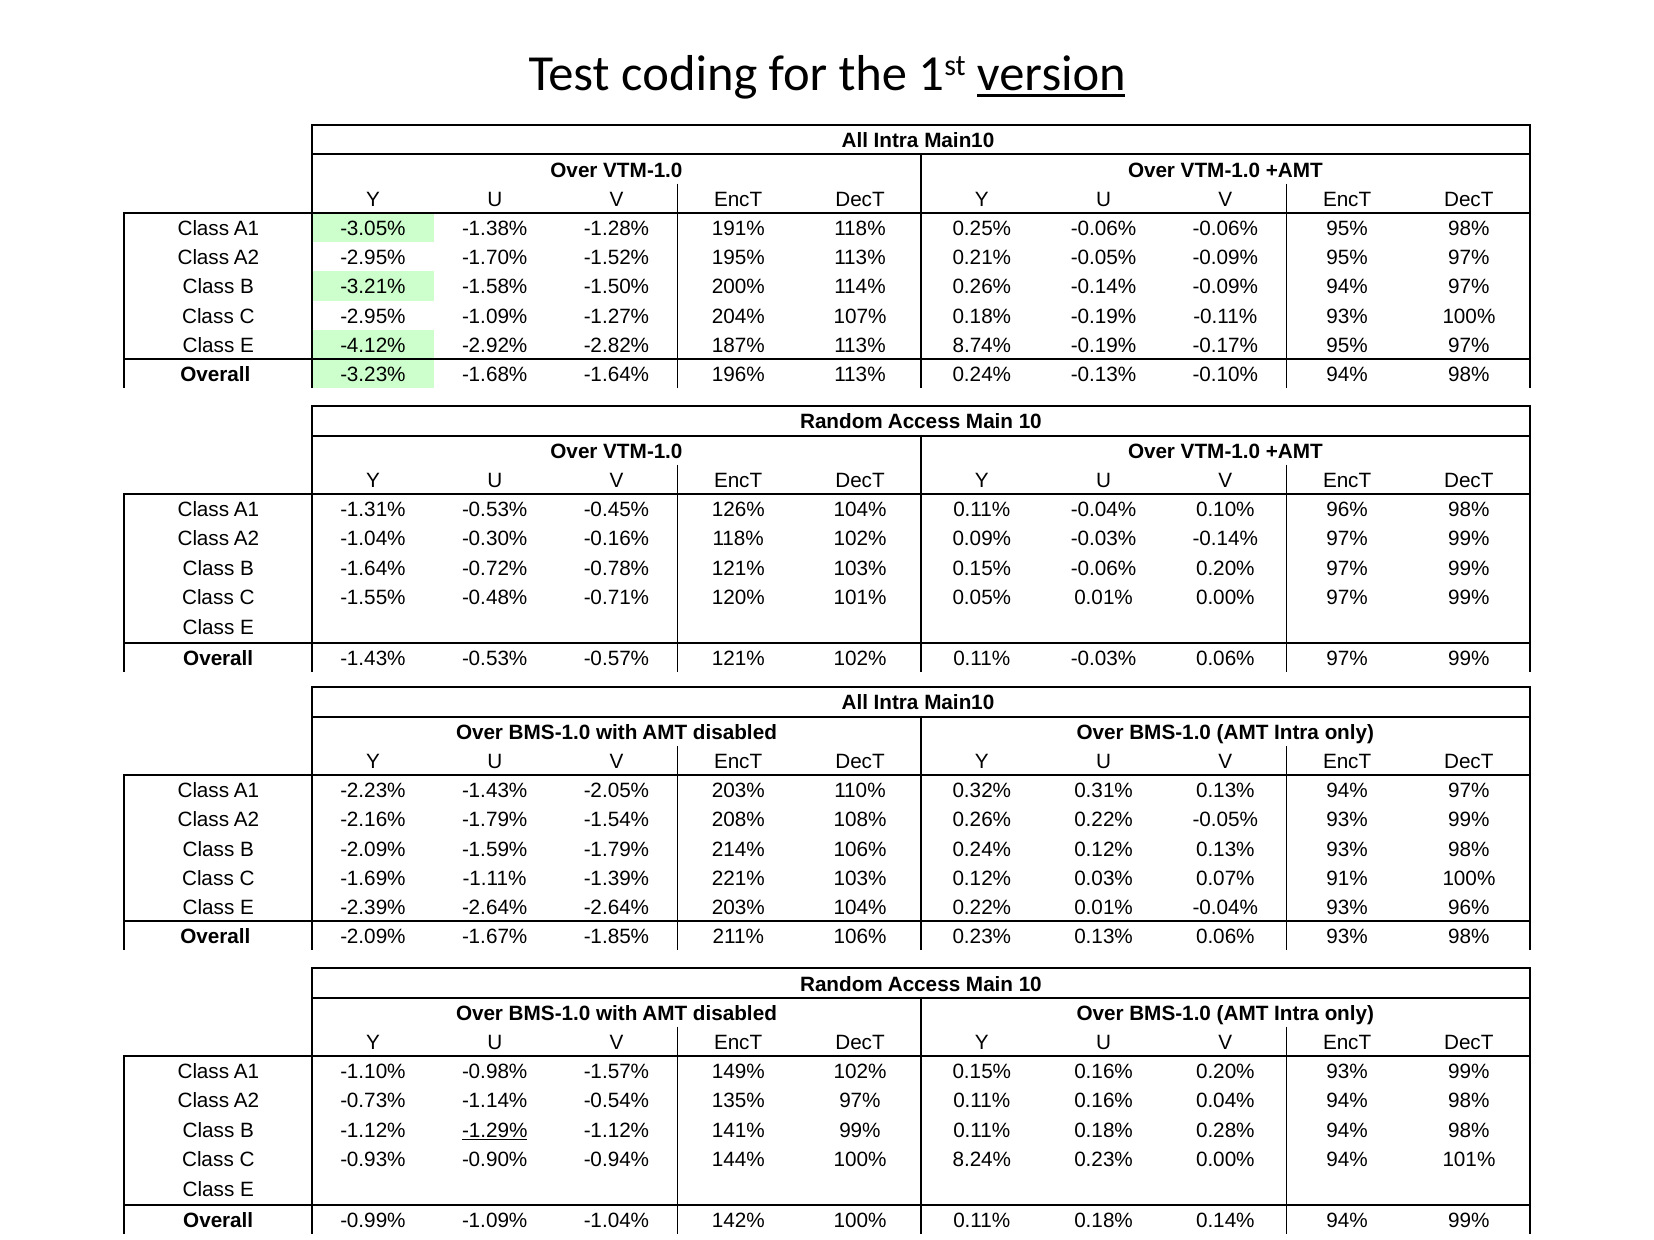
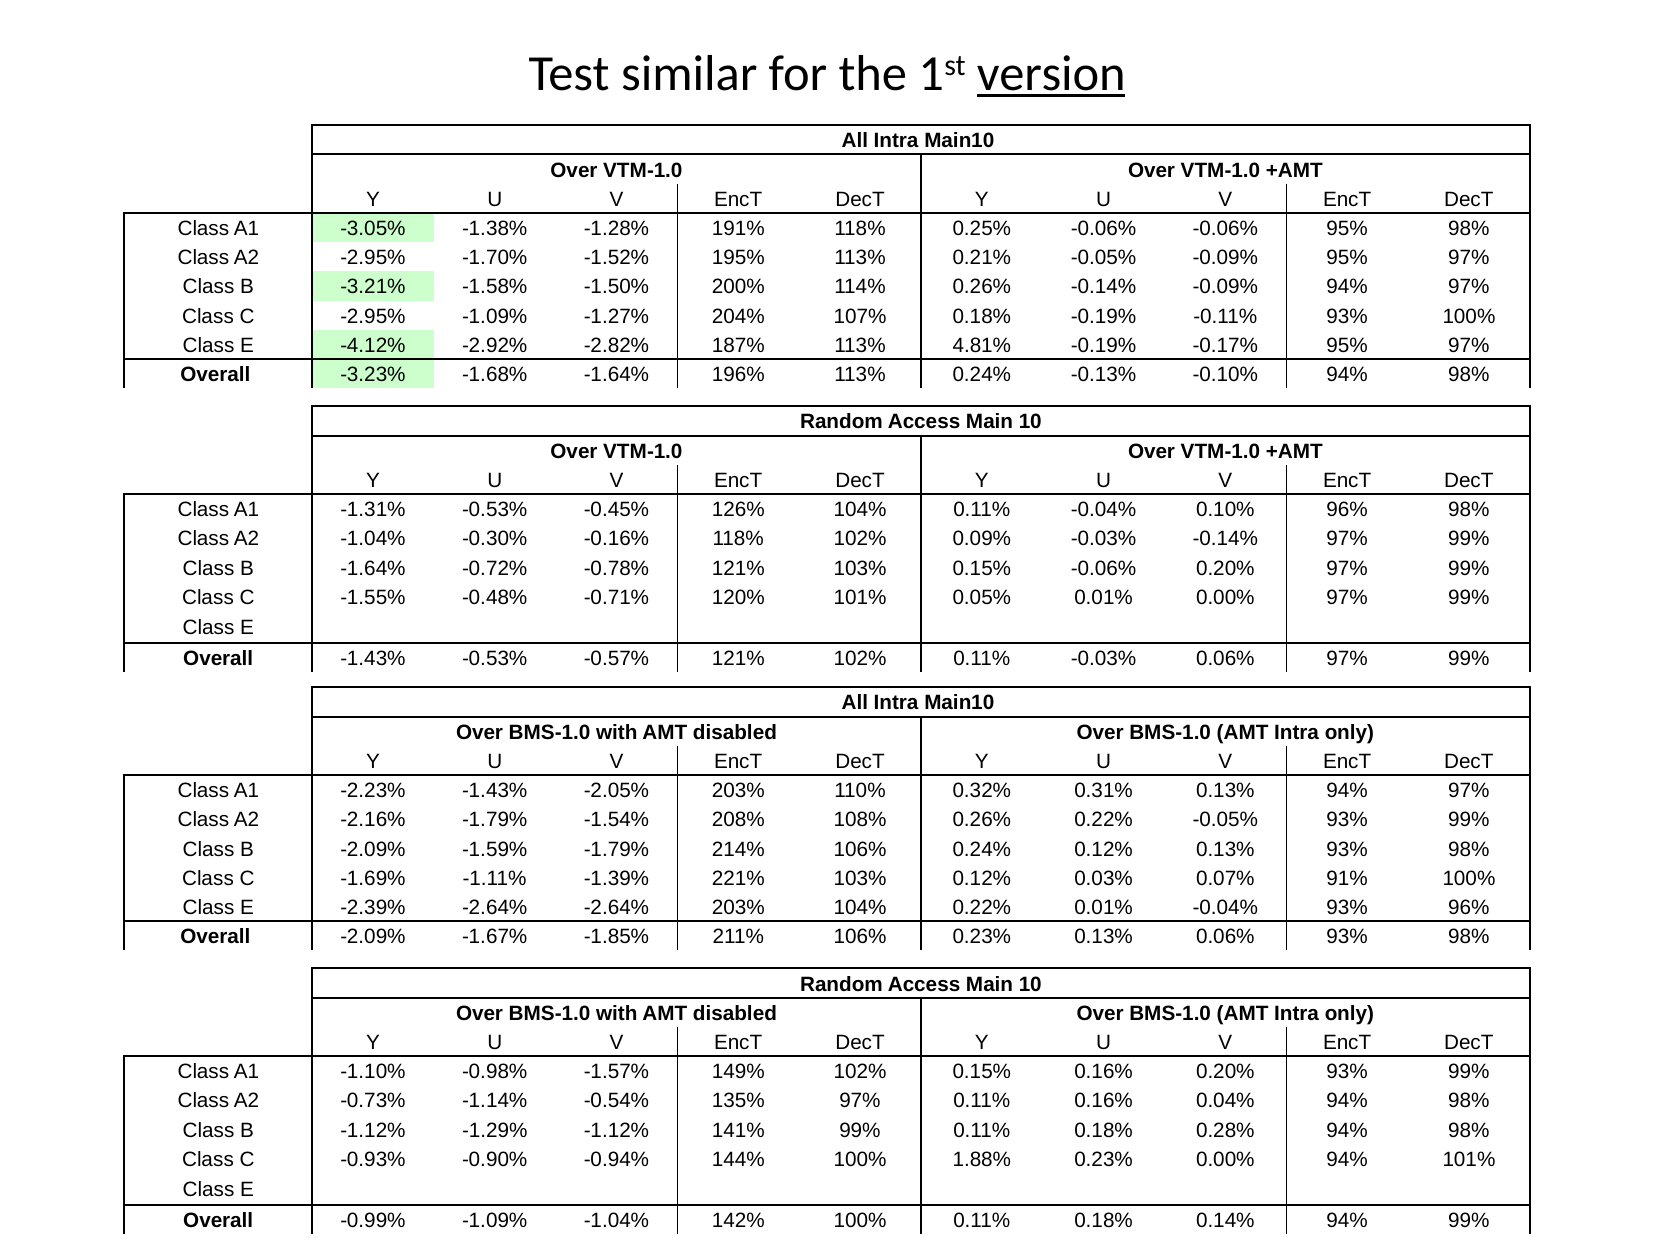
coding: coding -> similar
8.74%: 8.74% -> 4.81%
-1.29% underline: present -> none
8.24%: 8.24% -> 1.88%
